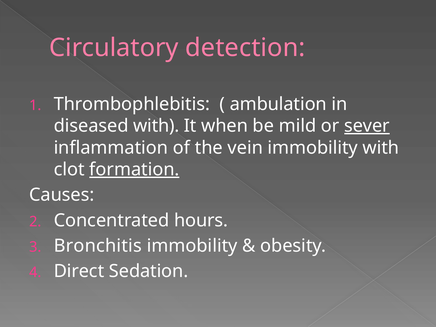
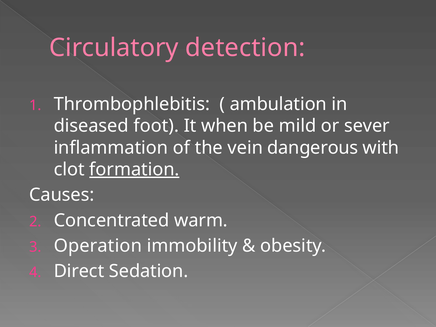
diseased with: with -> foot
sever underline: present -> none
vein immobility: immobility -> dangerous
hours: hours -> warm
Bronchitis: Bronchitis -> Operation
